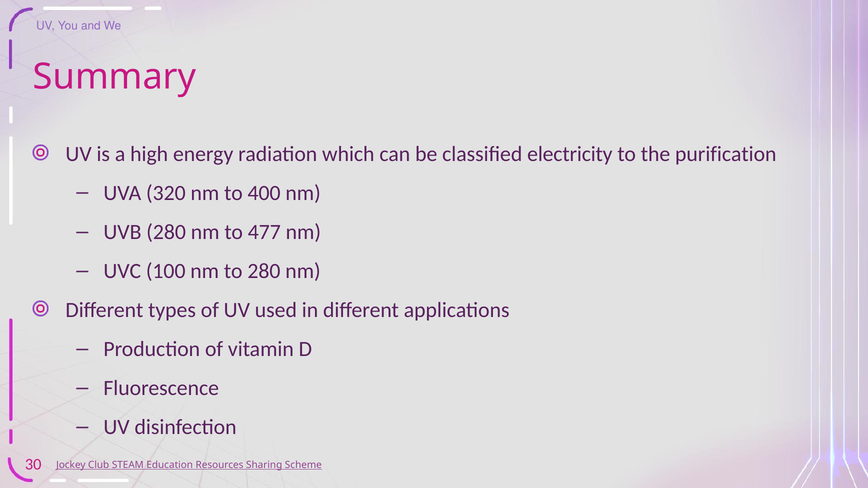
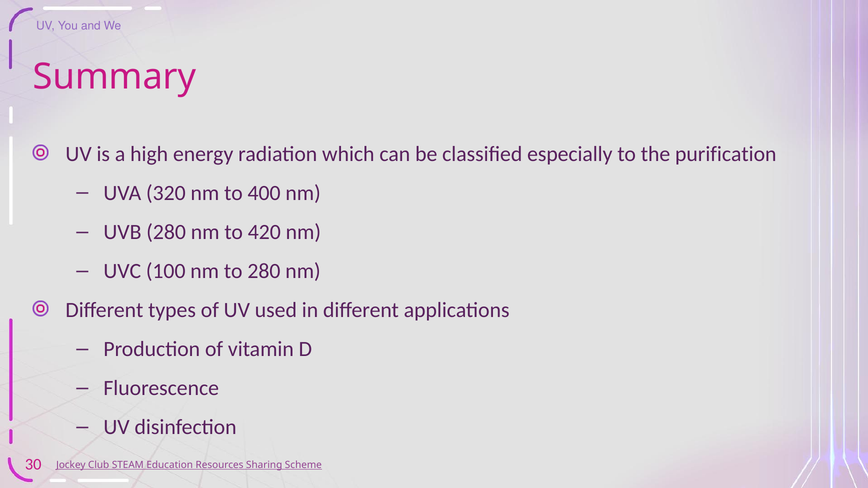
electricity: electricity -> especially
477: 477 -> 420
